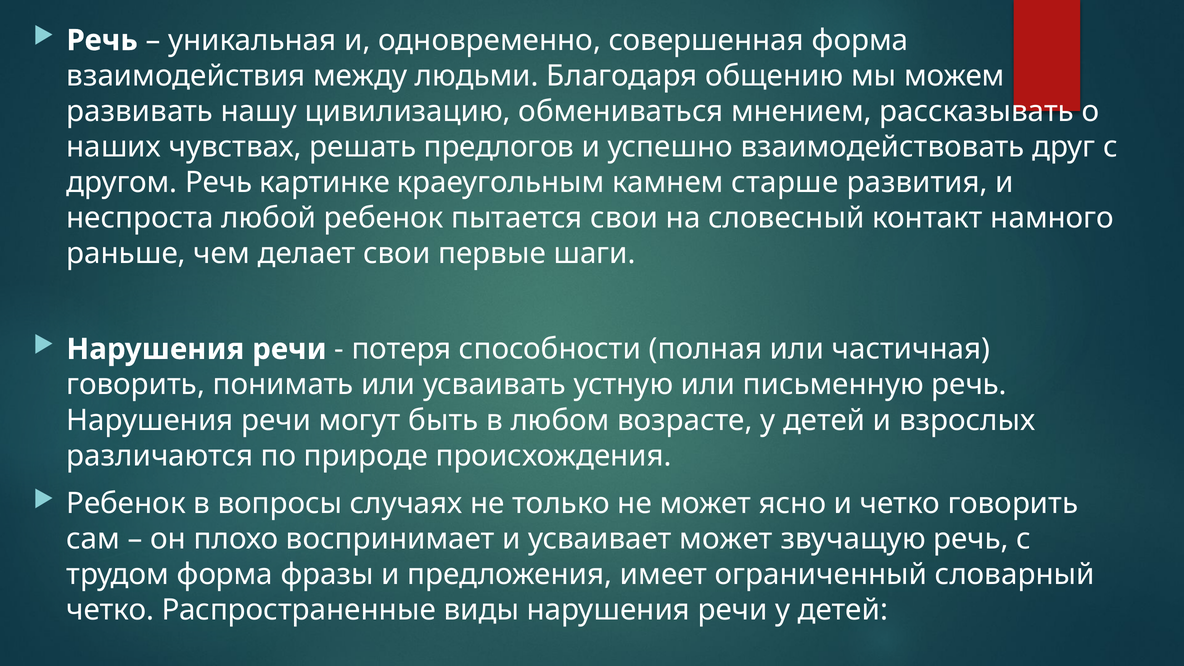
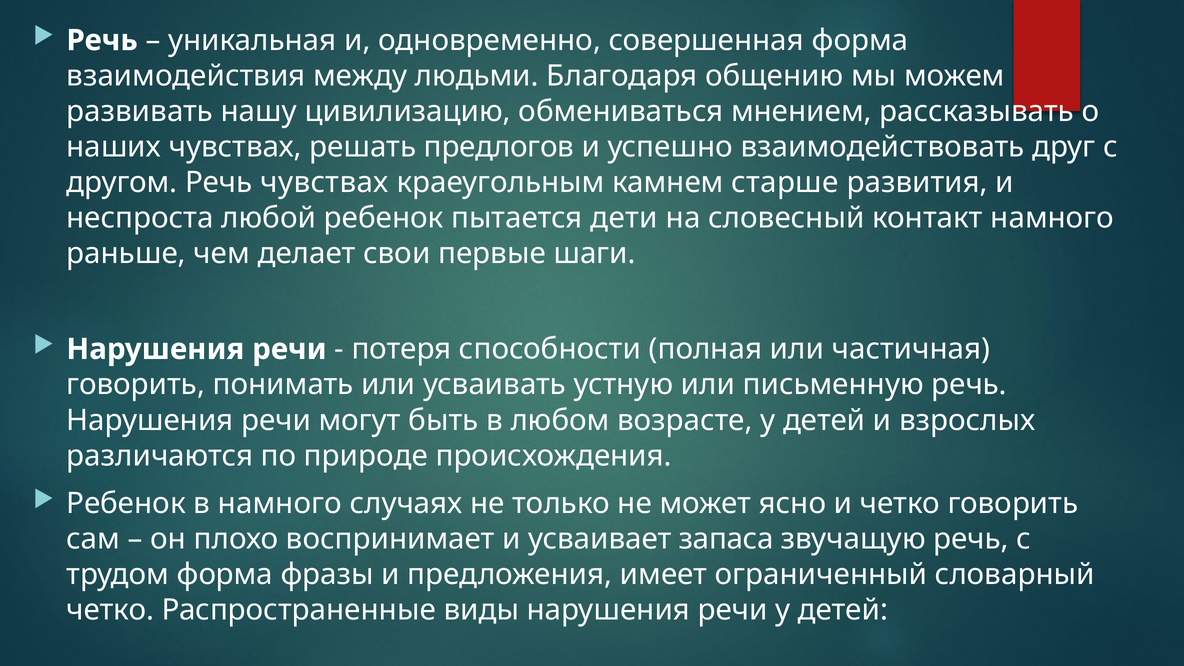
Речь картинке: картинке -> чувствах
пытается свои: свои -> дети
в вопросы: вопросы -> намного
усваивает может: может -> запаса
